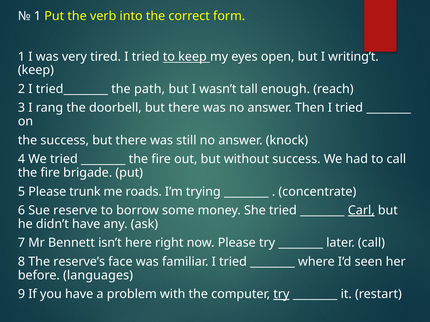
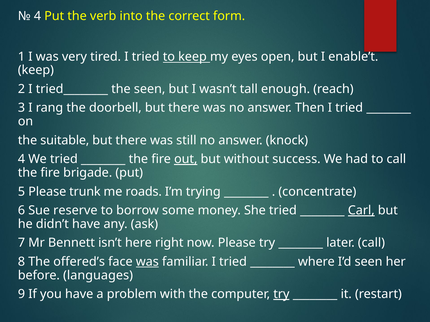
1 at (37, 16): 1 -> 4
writing’t: writing’t -> enable’t
the path: path -> seen
the success: success -> suitable
out underline: none -> present
reserve’s: reserve’s -> offered’s
was at (147, 262) underline: none -> present
